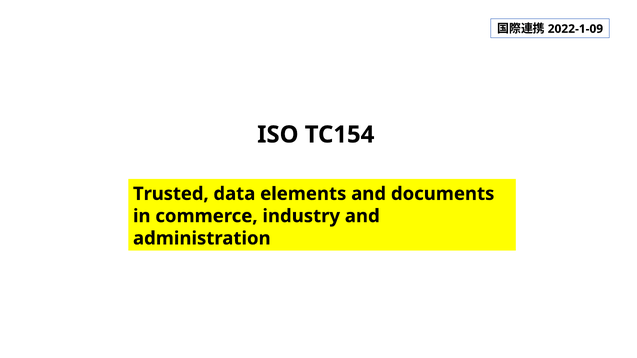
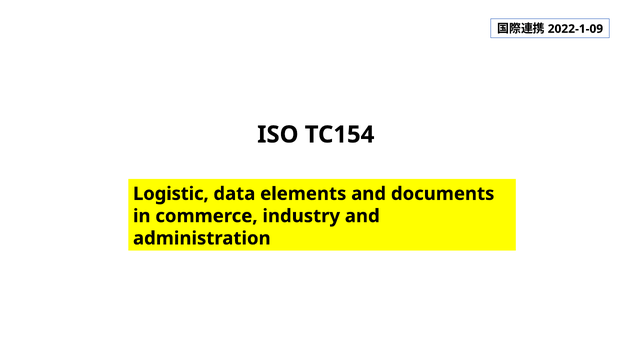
Trusted: Trusted -> Logistic
